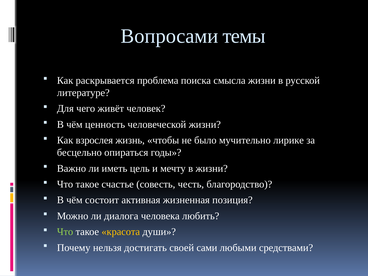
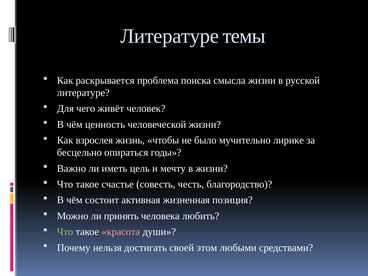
Вопросами at (170, 36): Вопросами -> Литературе
диалога: диалога -> принять
красота colour: yellow -> pink
сами: сами -> этом
